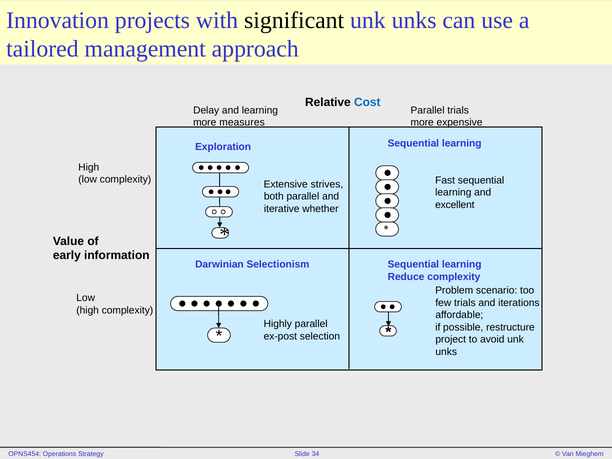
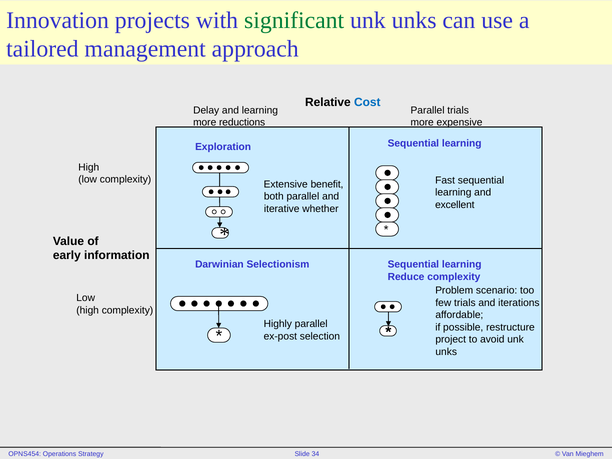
significant colour: black -> green
measures: measures -> reductions
strives: strives -> benefit
